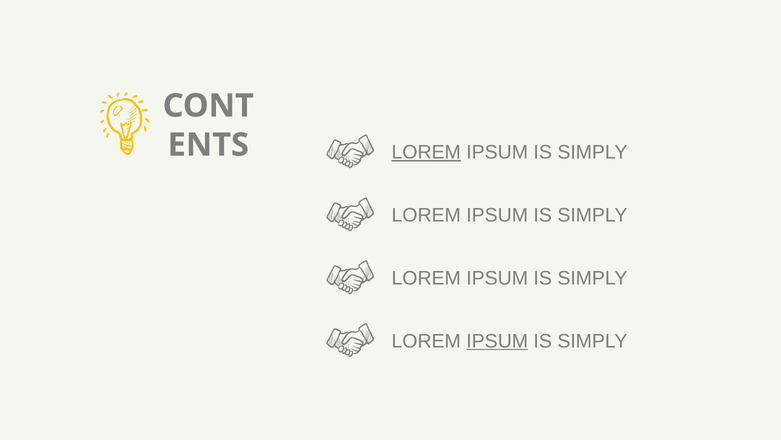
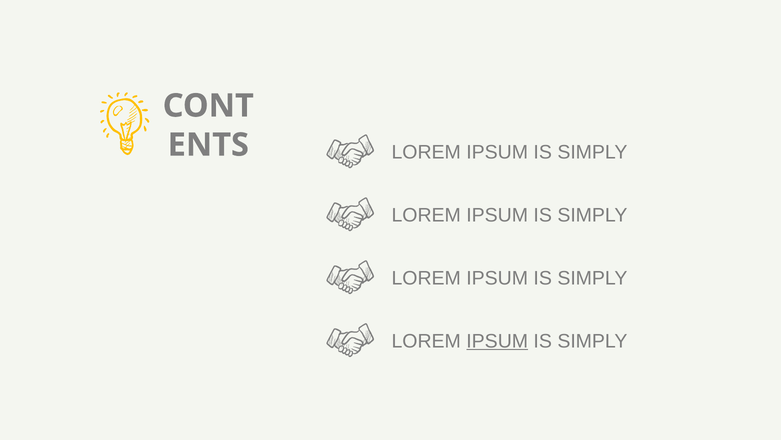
LOREM at (426, 152) underline: present -> none
